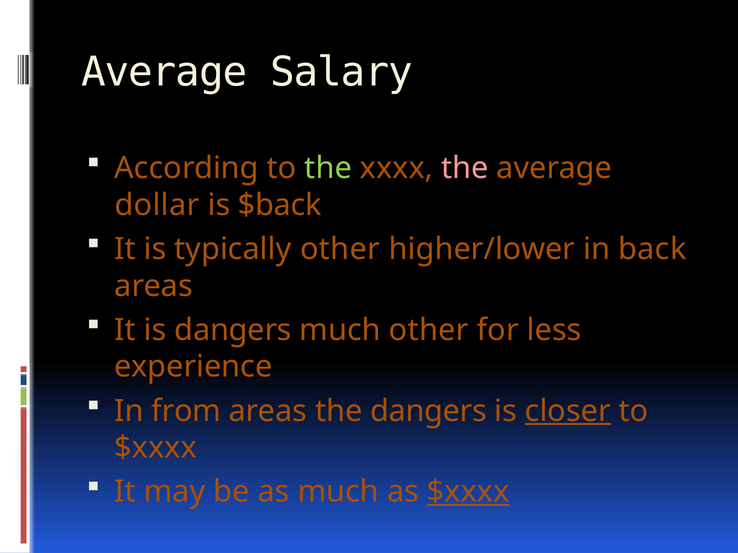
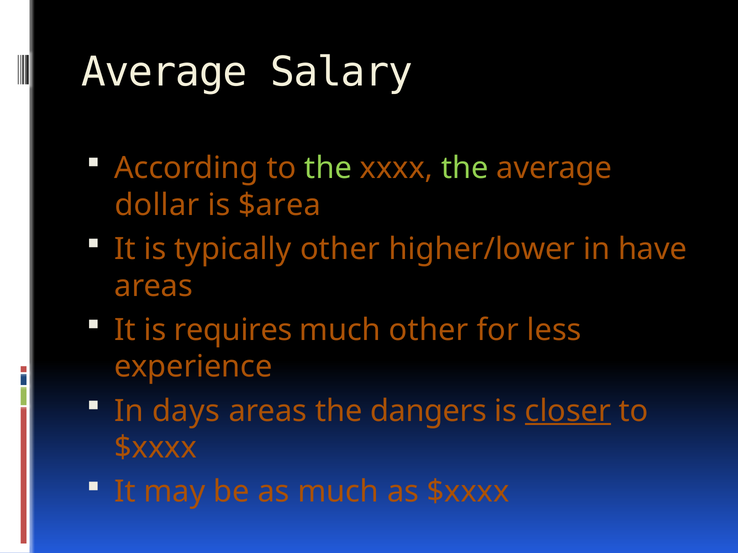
the at (465, 168) colour: pink -> light green
$back: $back -> $area
back: back -> have
is dangers: dangers -> requires
from: from -> days
$xxxx at (468, 492) underline: present -> none
